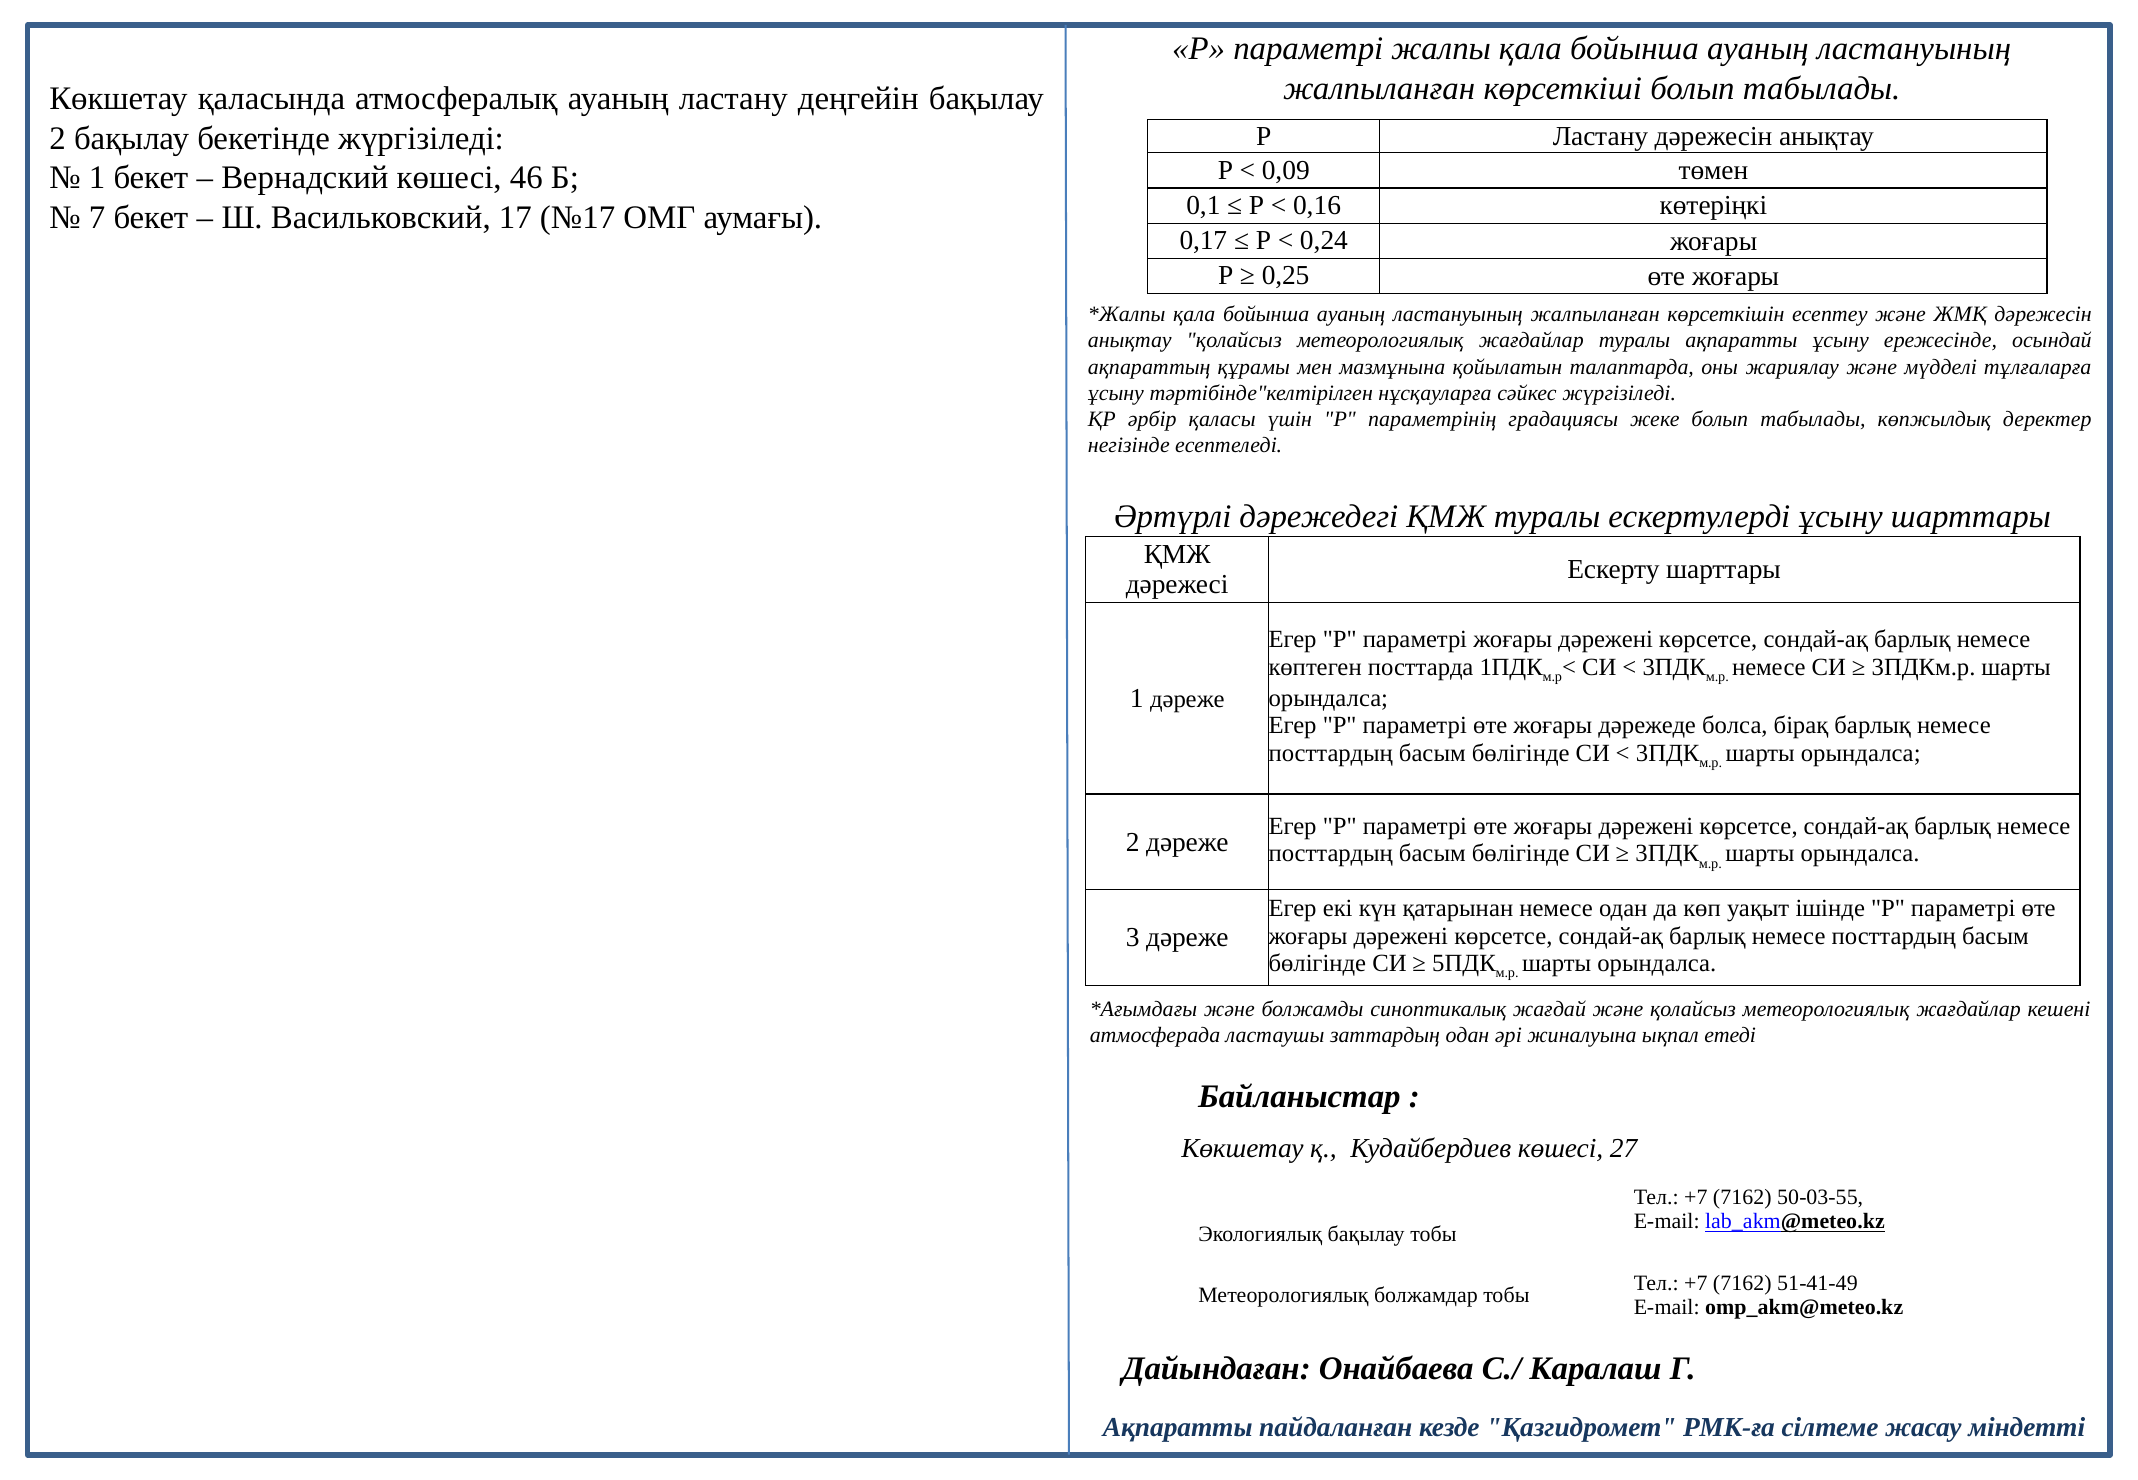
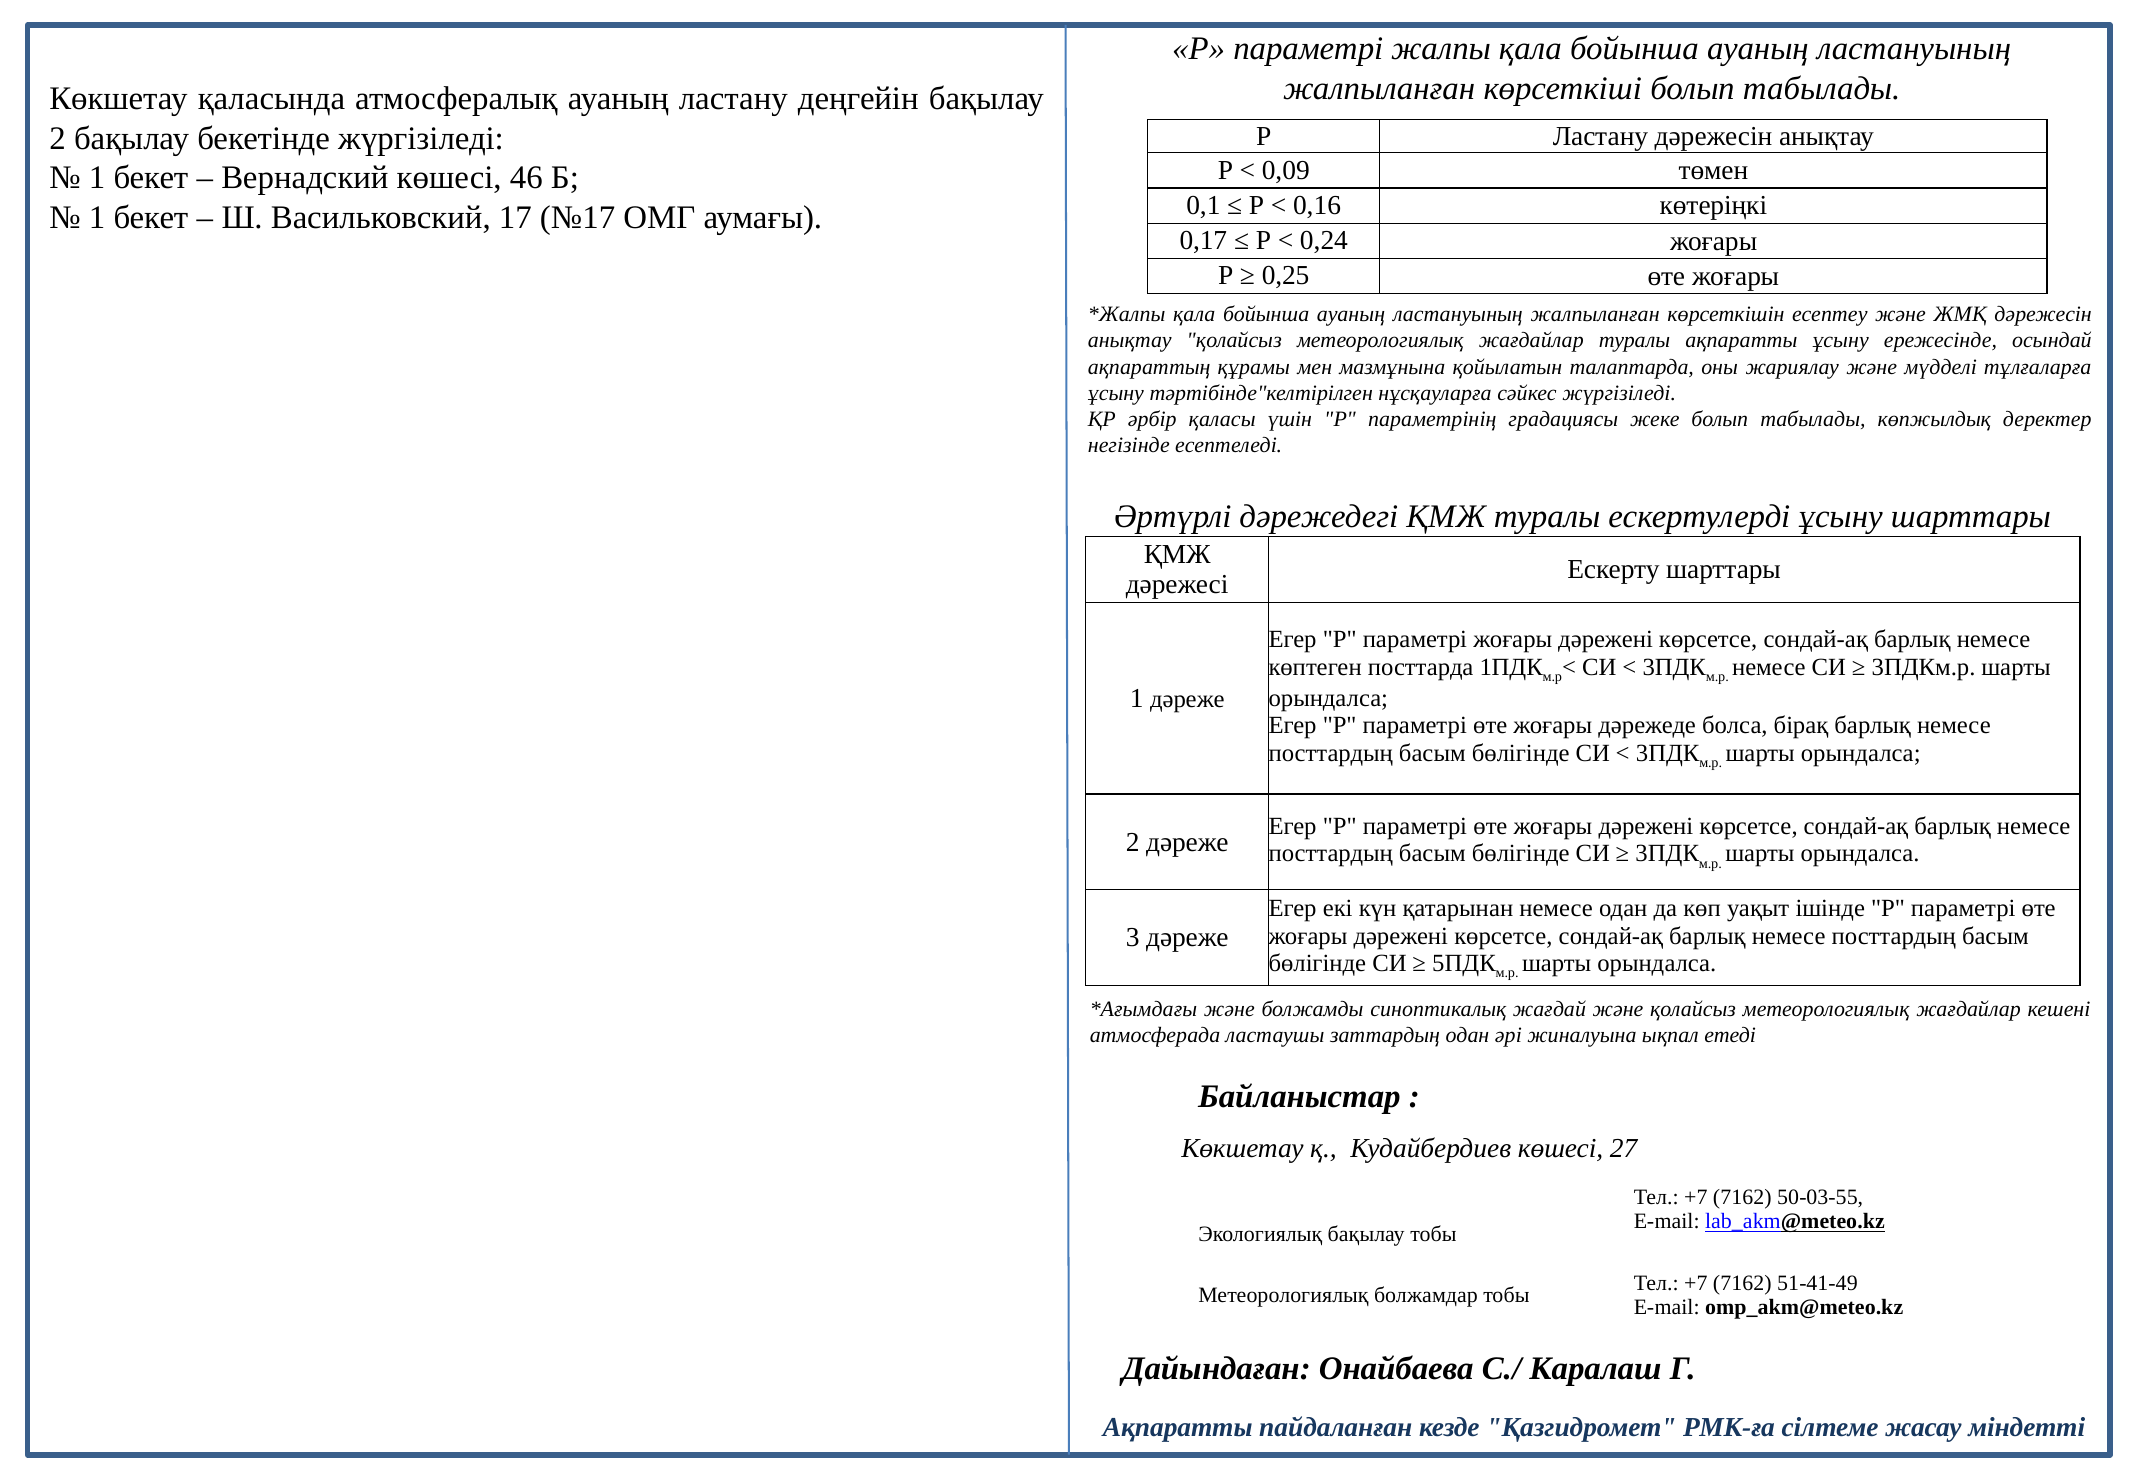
7 at (97, 217): 7 -> 1
